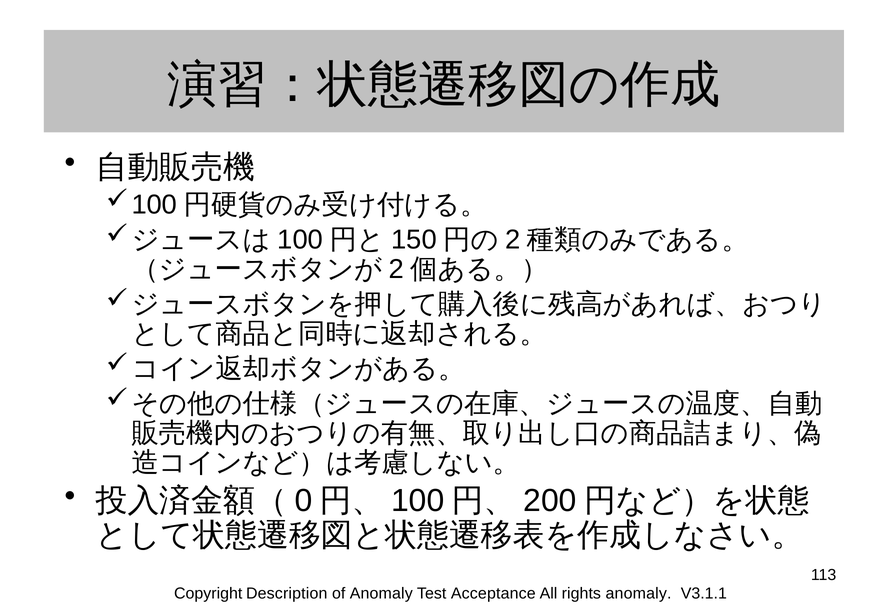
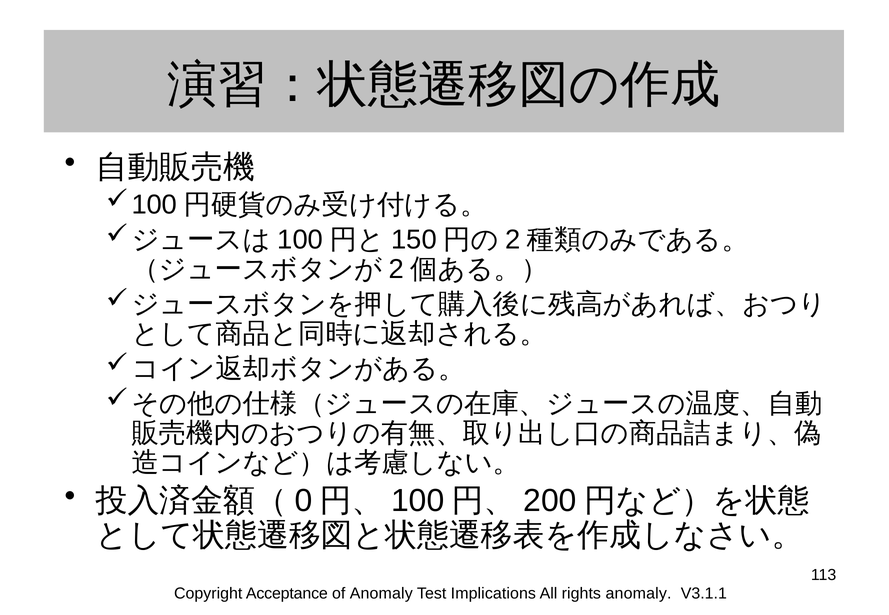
Description: Description -> Acceptance
Acceptance: Acceptance -> Implications
